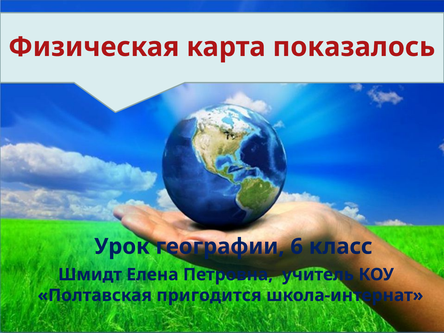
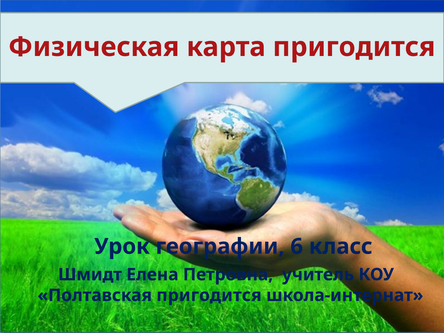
показалось at (354, 47): показалось -> пригодится
